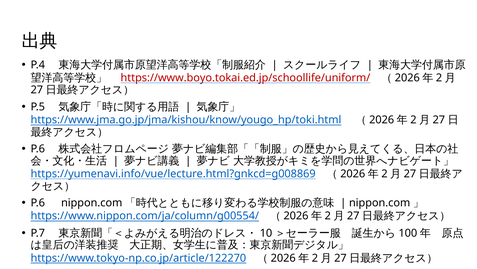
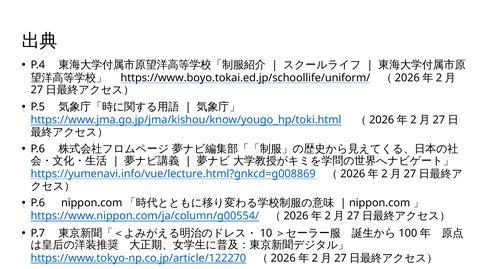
https://www.boyo.tokai.ed.jp/schoollife/uniform/ colour: red -> black
